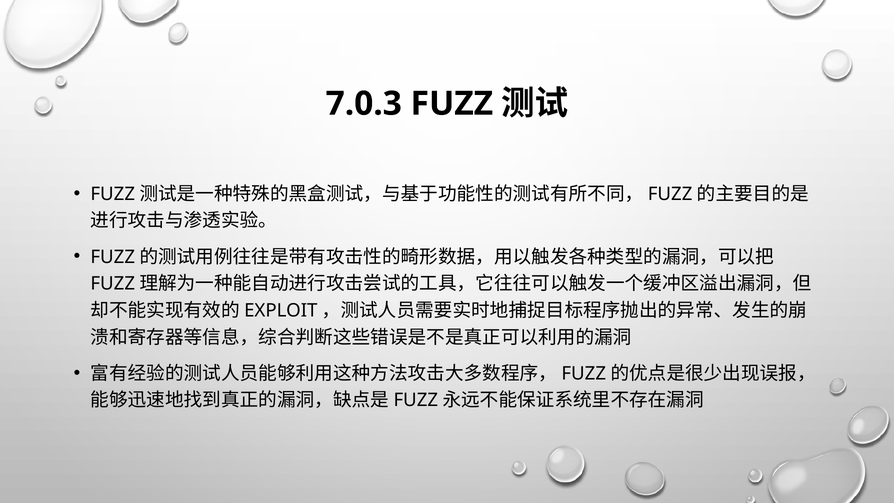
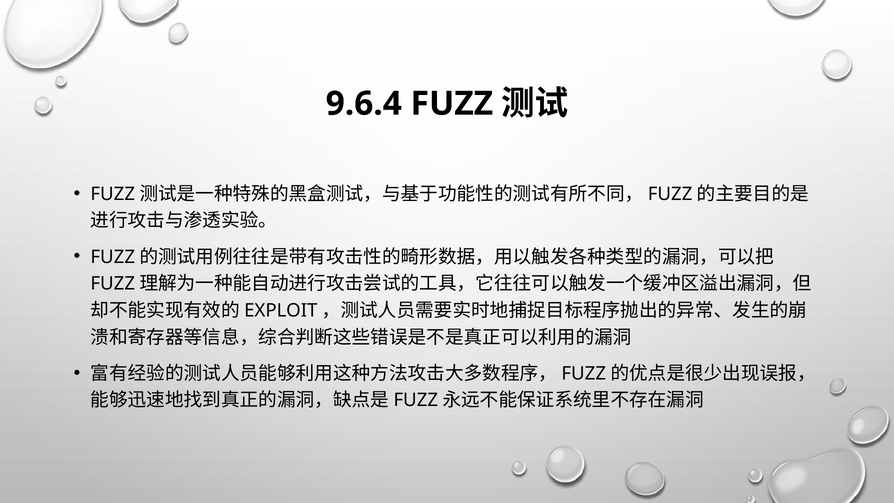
7.0.3: 7.0.3 -> 9.6.4
